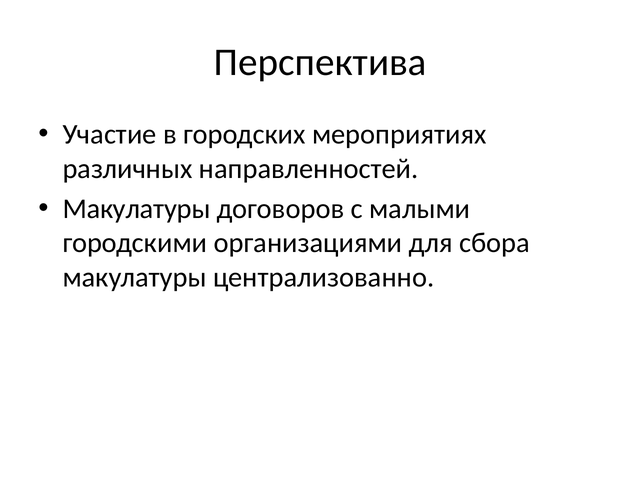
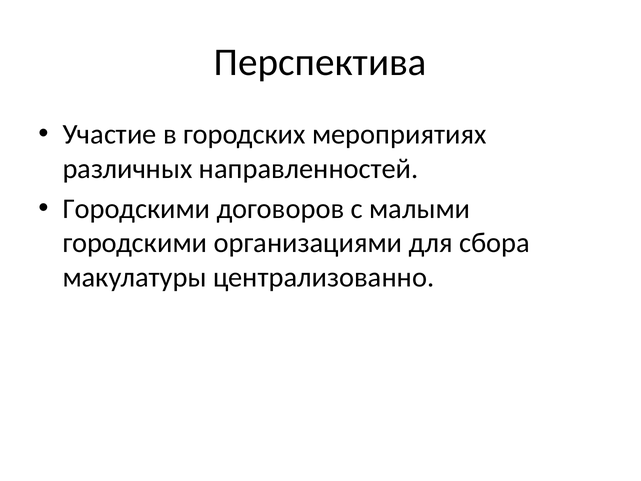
Макулатуры at (137, 209): Макулатуры -> Городскими
